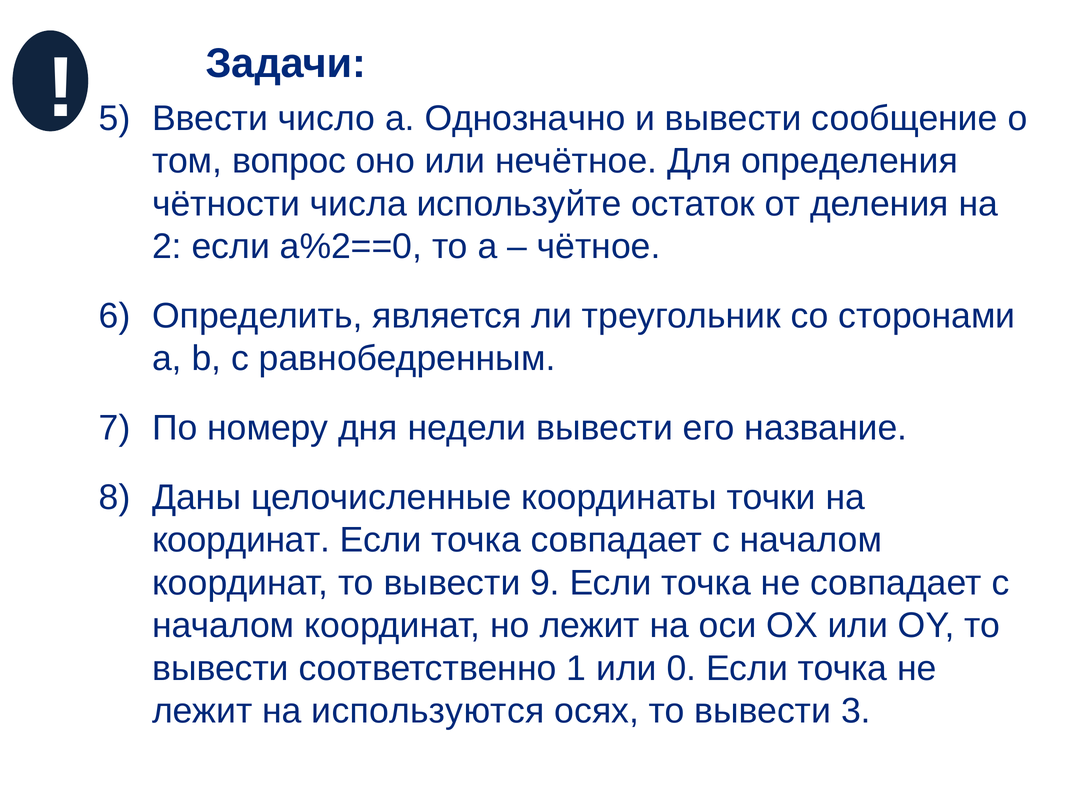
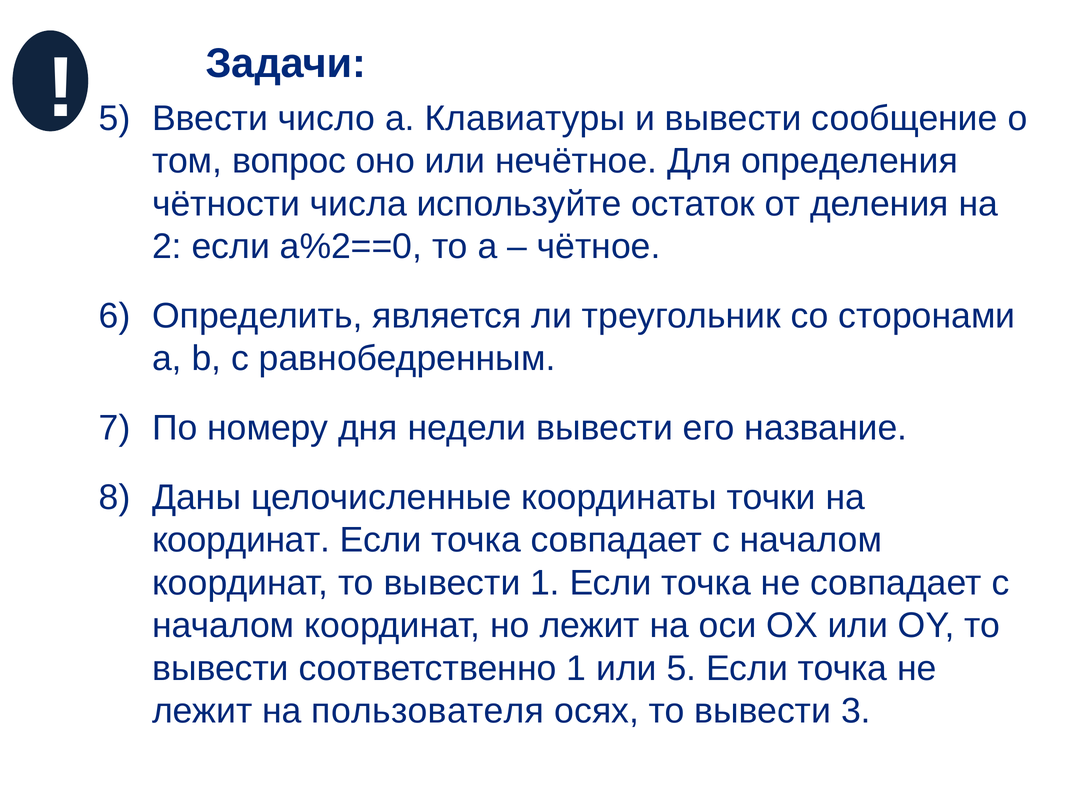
Однозначно: Однозначно -> Клавиатуры
вывести 9: 9 -> 1
или 0: 0 -> 5
используются: используются -> пользователя
